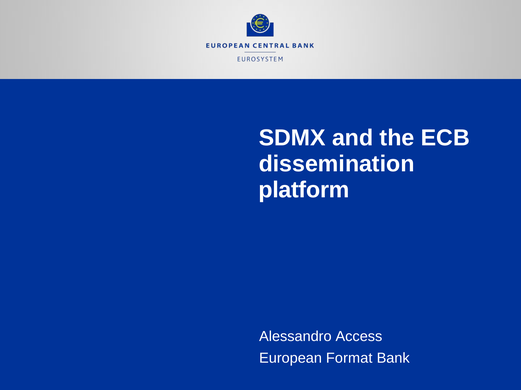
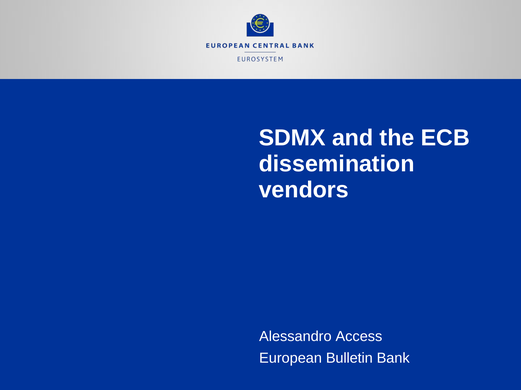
platform: platform -> vendors
Format: Format -> Bulletin
